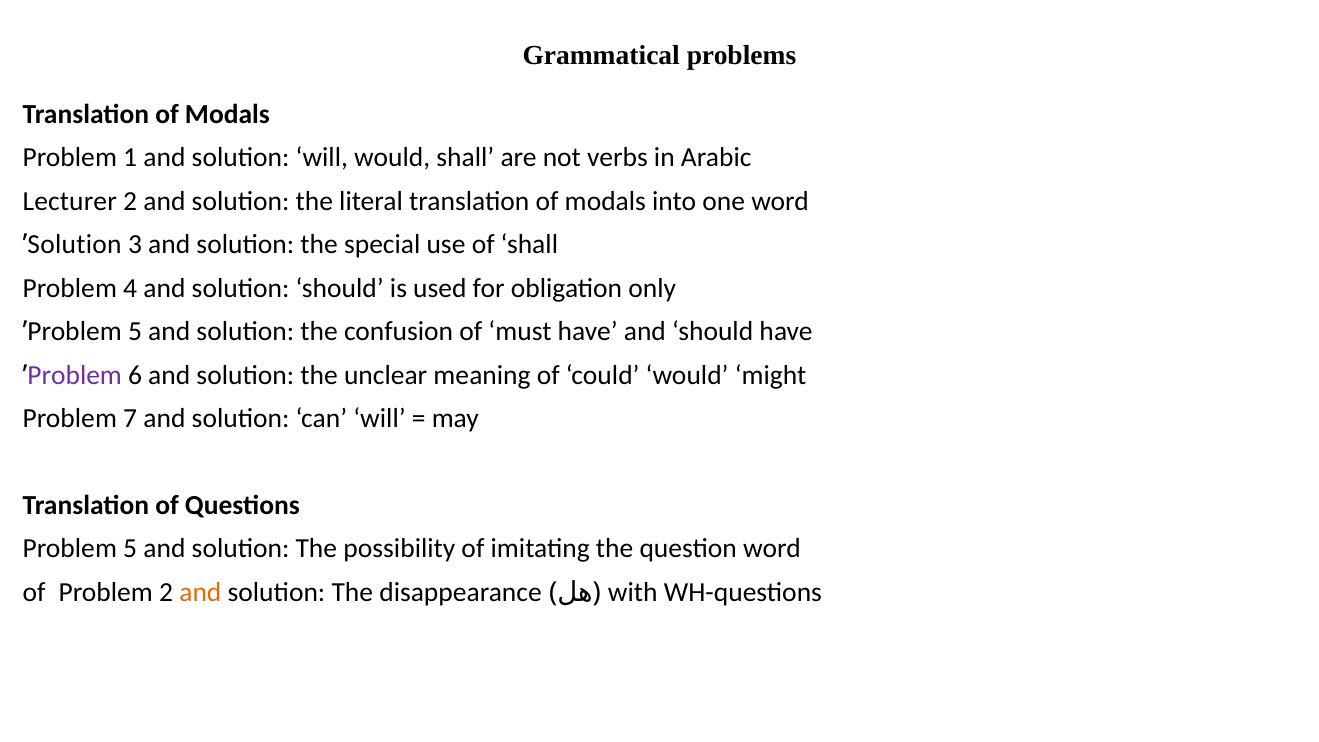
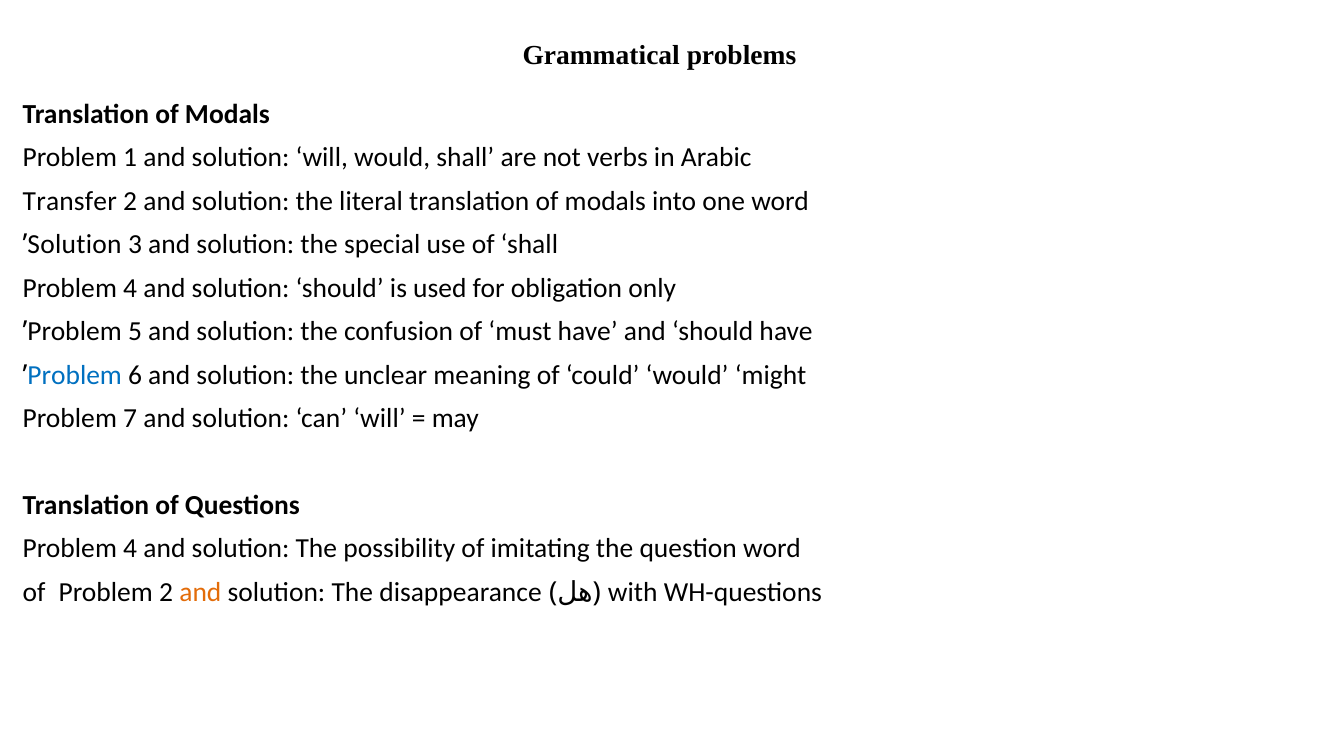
Lecturer: Lecturer -> Transfer
Problem at (75, 375) colour: purple -> blue
5 at (130, 549): 5 -> 4
